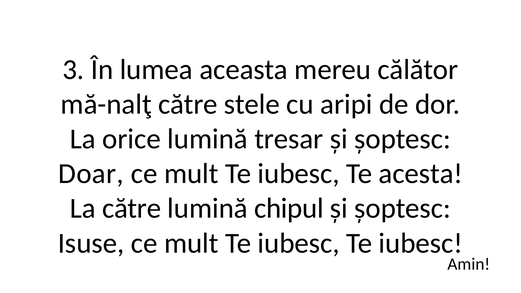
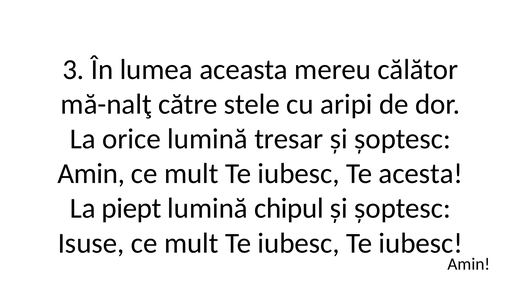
Doar at (91, 174): Doar -> Amin
La către: către -> piept
